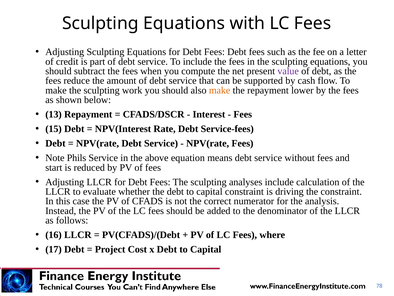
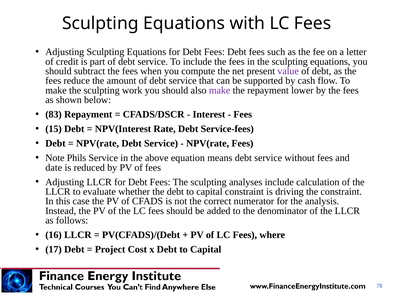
make at (220, 90) colour: orange -> purple
13: 13 -> 83
start: start -> date
